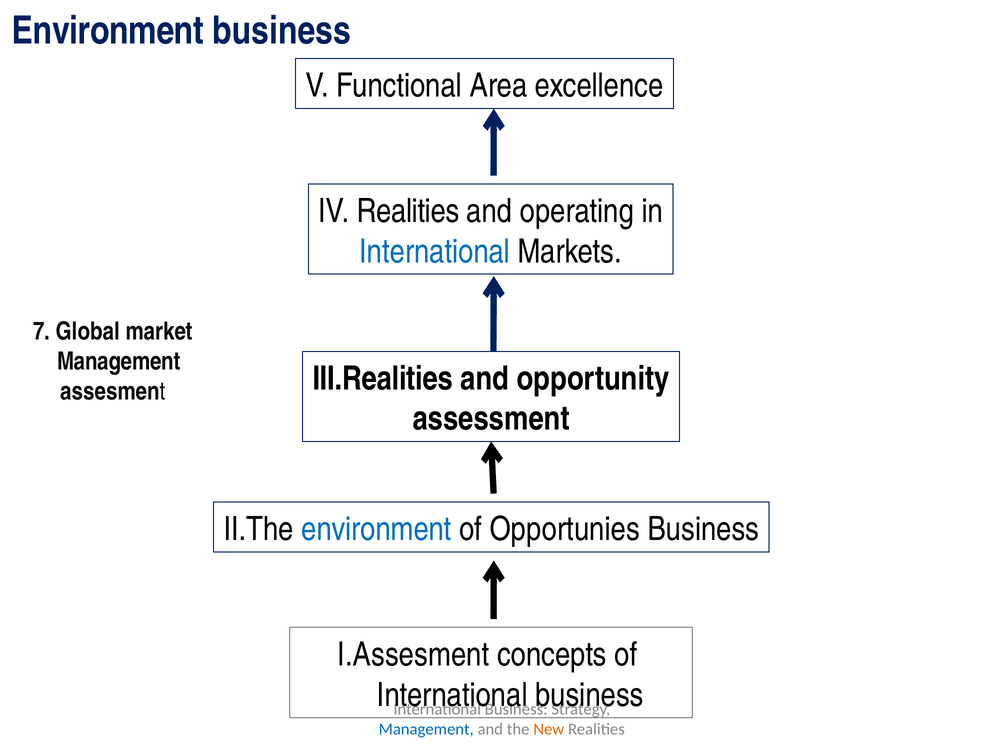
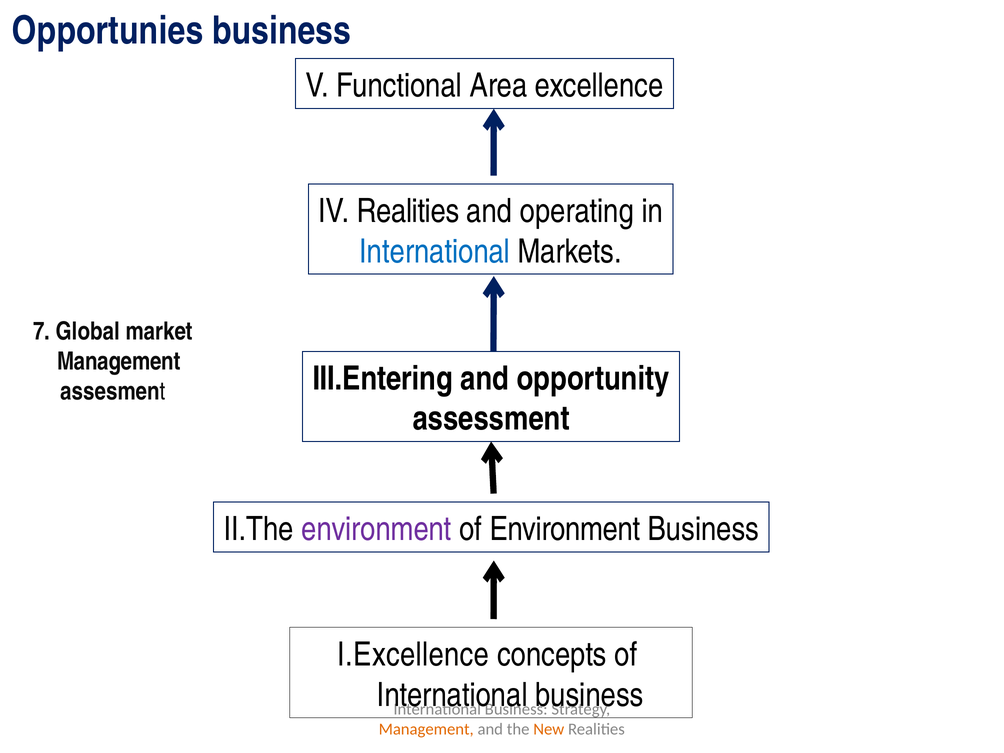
Environment at (108, 31): Environment -> Opportunies
III.Realities: III.Realities -> III.Entering
environment at (376, 529) colour: blue -> purple
of Opportunies: Opportunies -> Environment
I.Assesment: I.Assesment -> I.Excellence
Management at (426, 729) colour: blue -> orange
